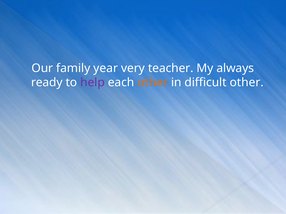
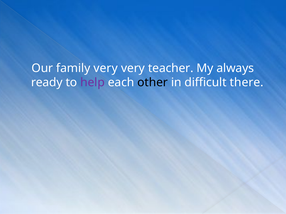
family year: year -> very
other at (153, 83) colour: orange -> black
difficult other: other -> there
